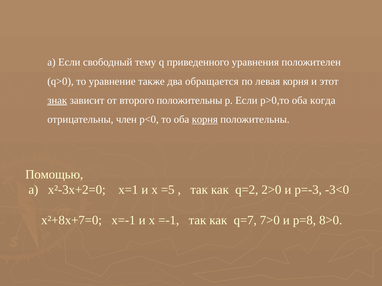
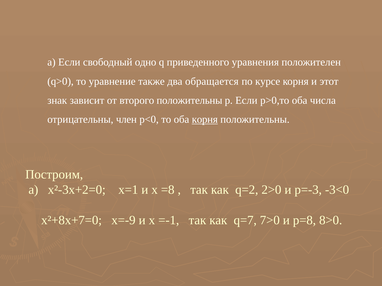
тему: тему -> одно
левая: левая -> курсе
знак underline: present -> none
когда: когда -> числа
Помощью: Помощью -> Построим
=5: =5 -> =8
x=-1: x=-1 -> x=-9
